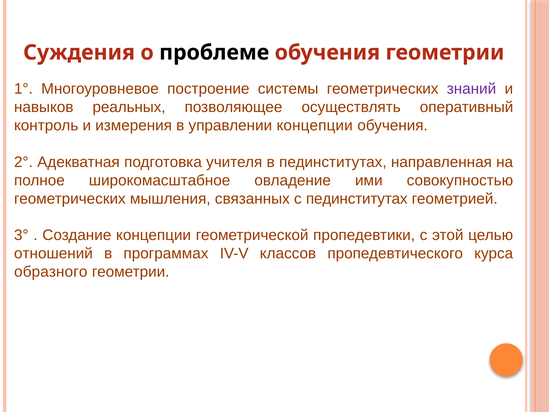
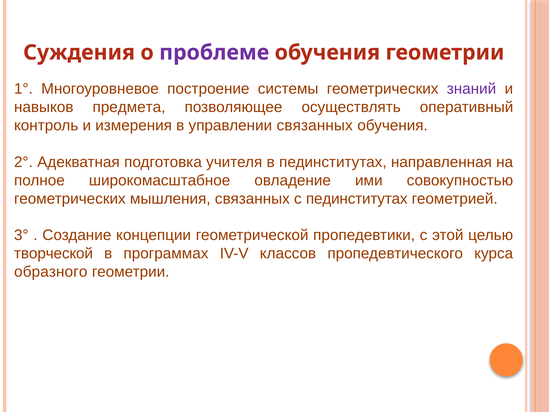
проблеме colour: black -> purple
реальных: реальных -> предмета
управлении концепции: концепции -> связанных
отношений: отношений -> творческой
